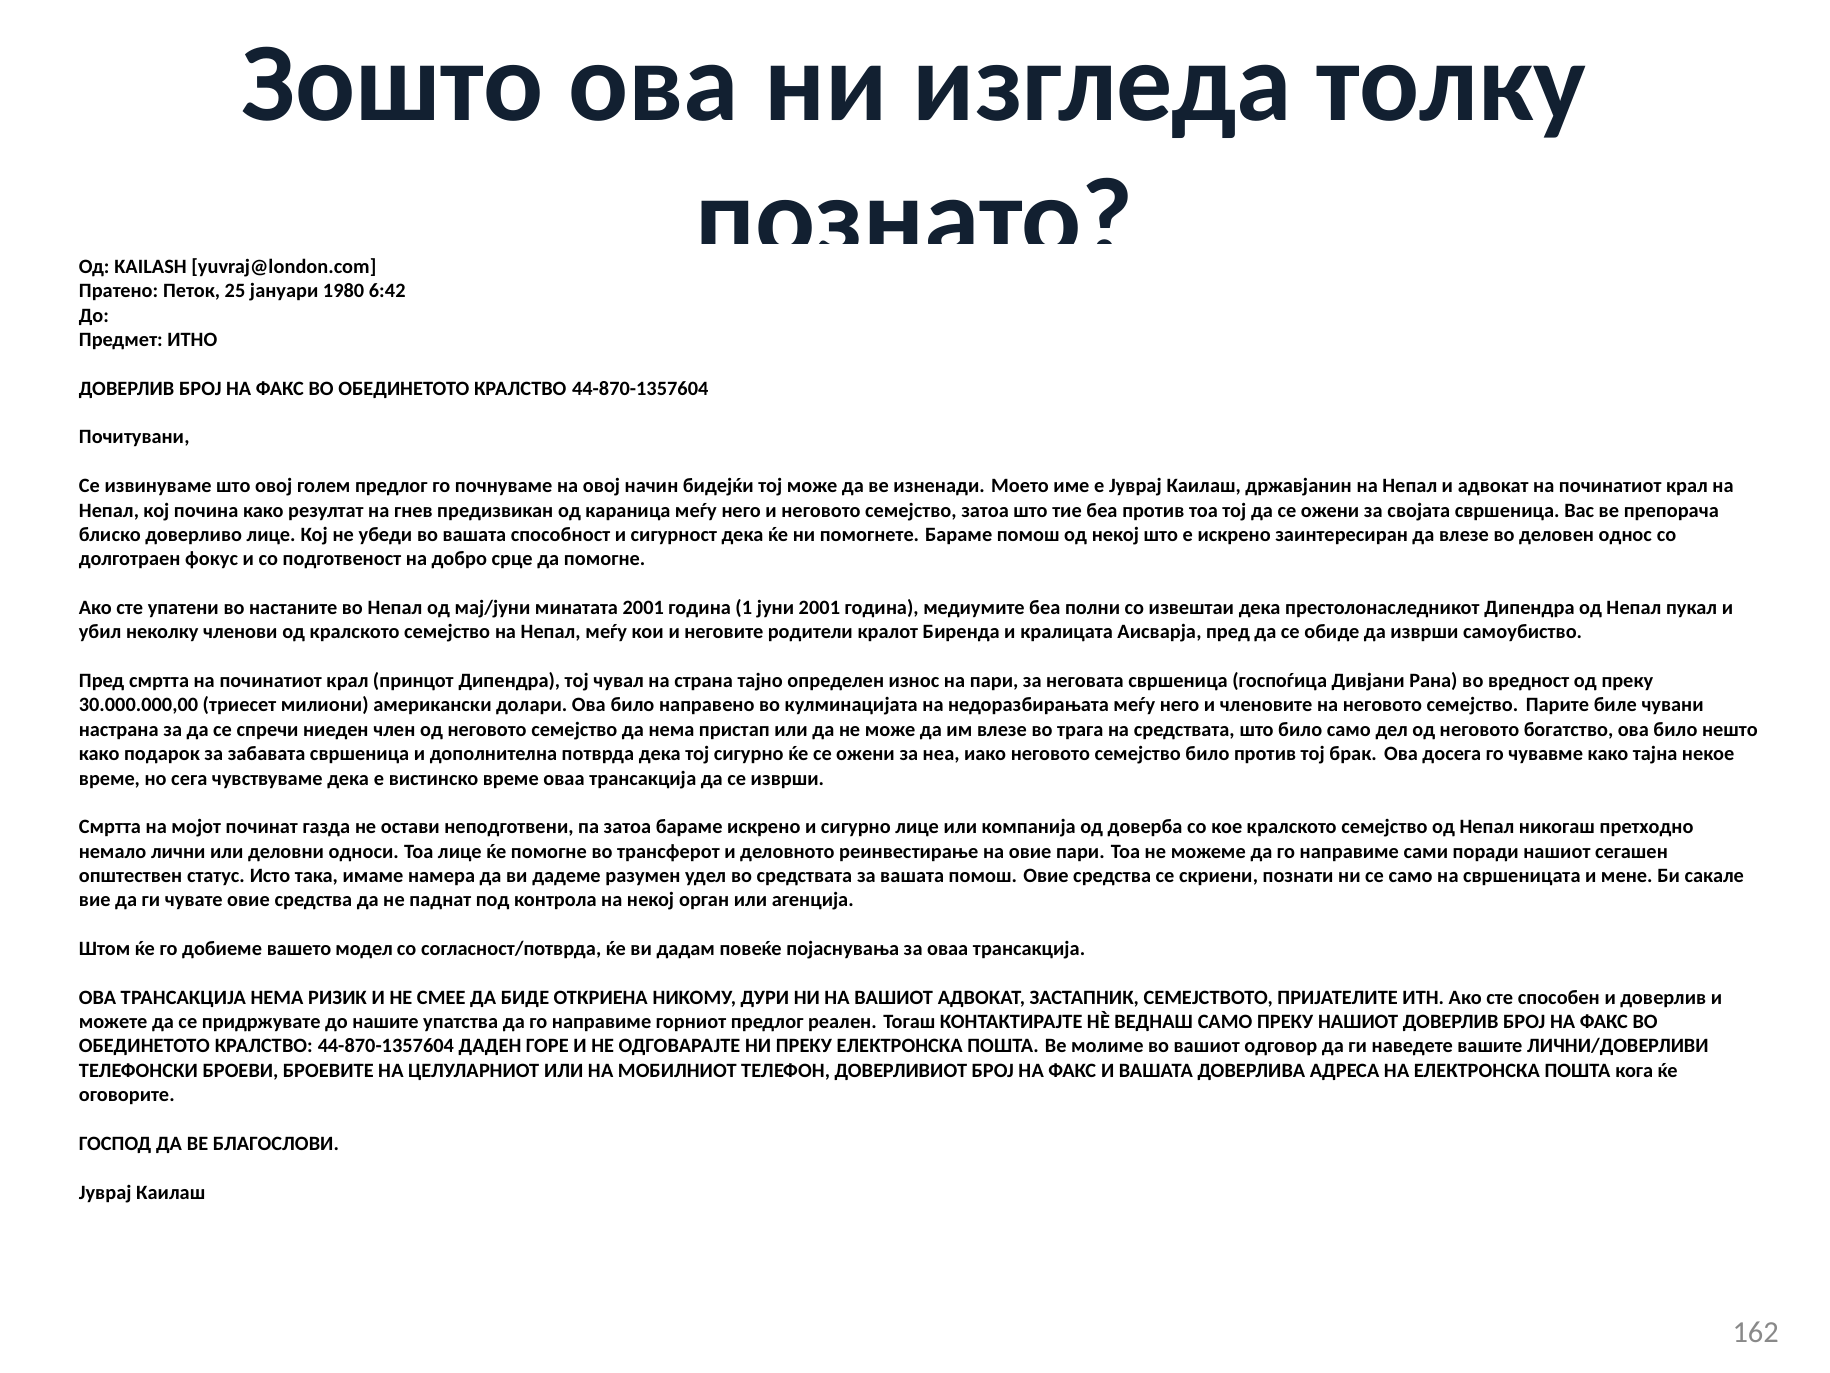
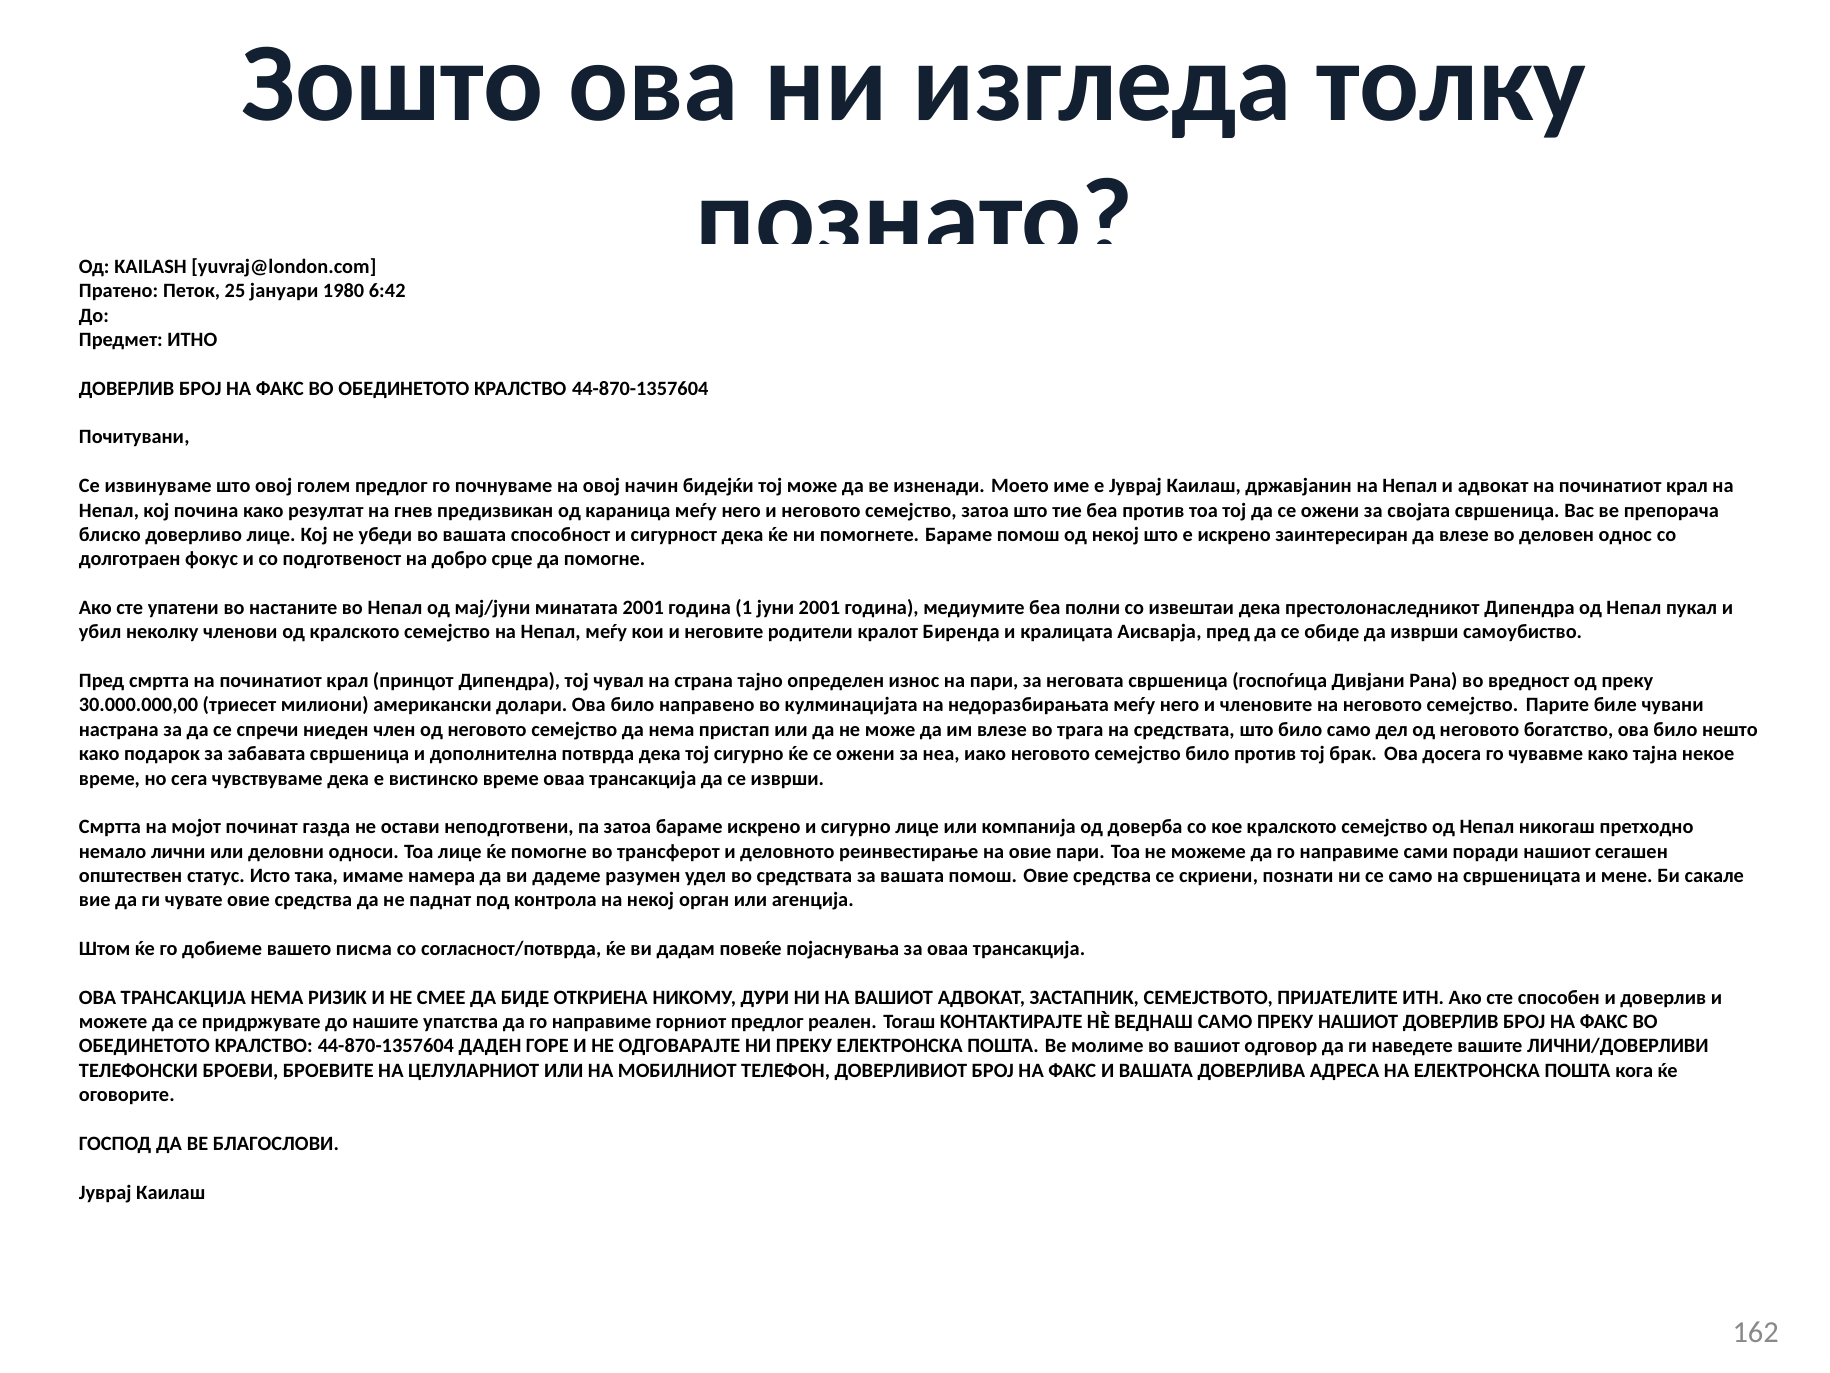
модел: модел -> писма
